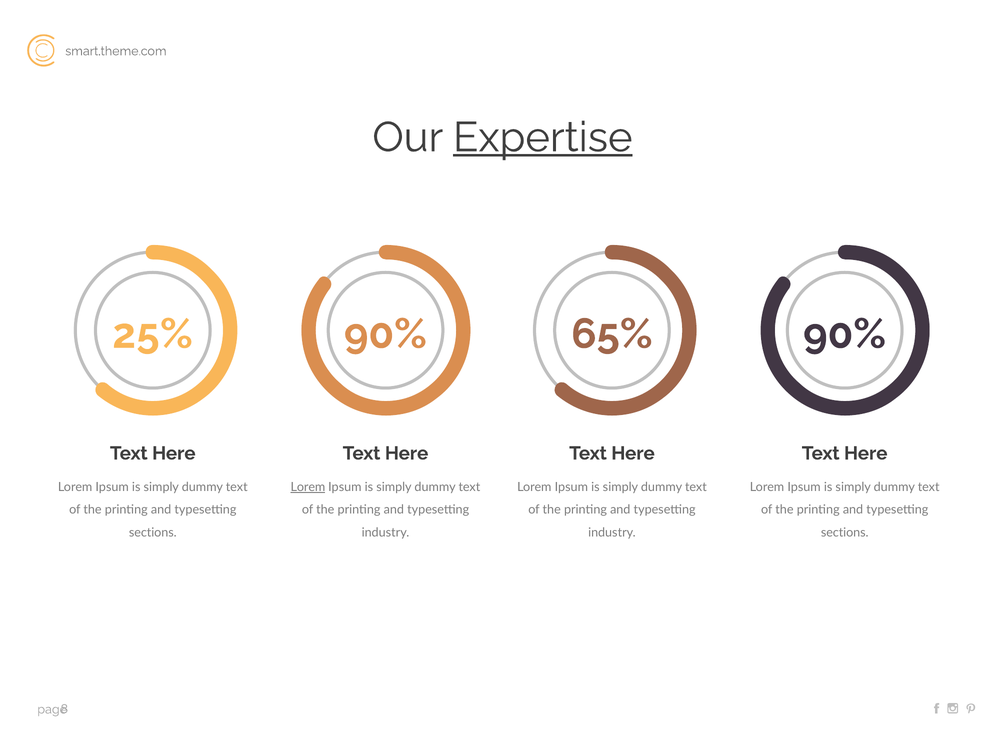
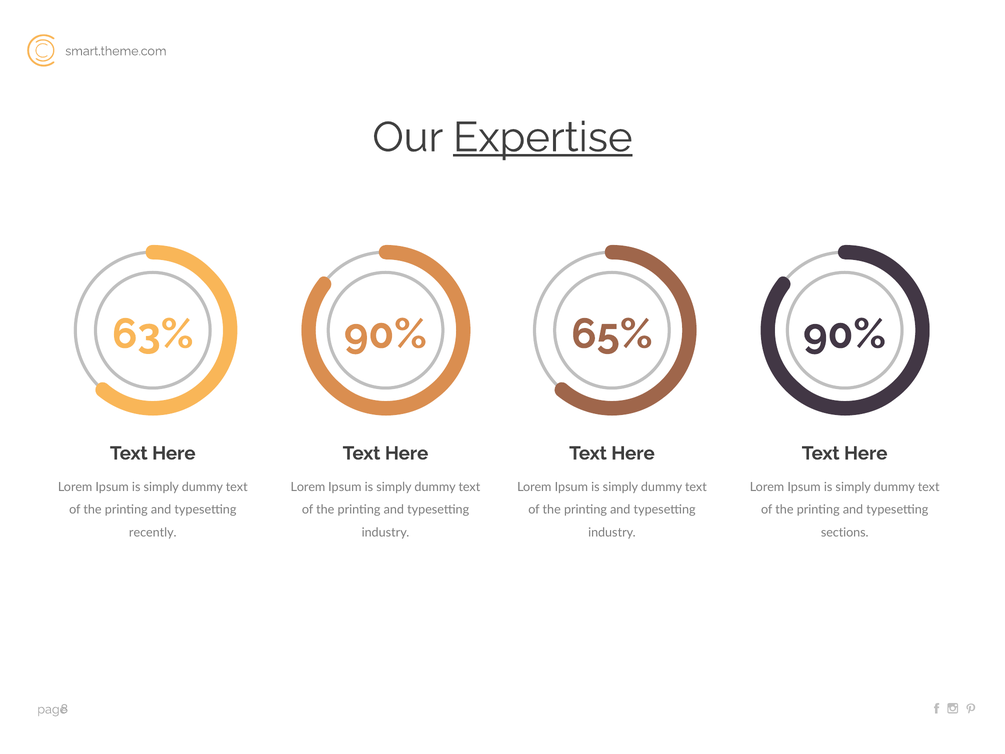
25%: 25% -> 63%
Lorem at (308, 487) underline: present -> none
sections at (153, 532): sections -> recently
